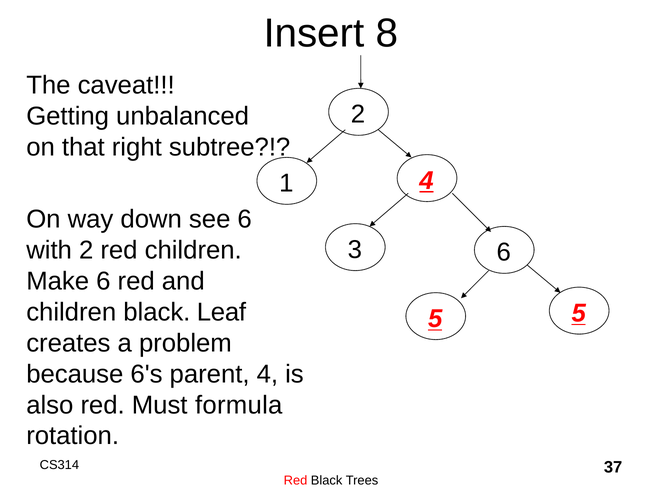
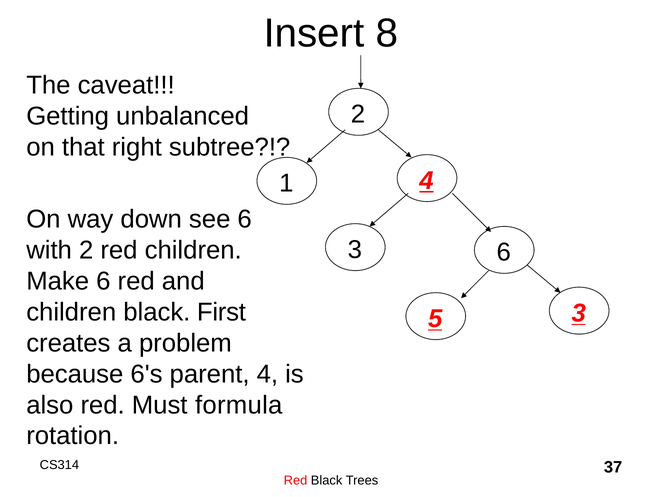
Leaf: Leaf -> First
5 5: 5 -> 3
